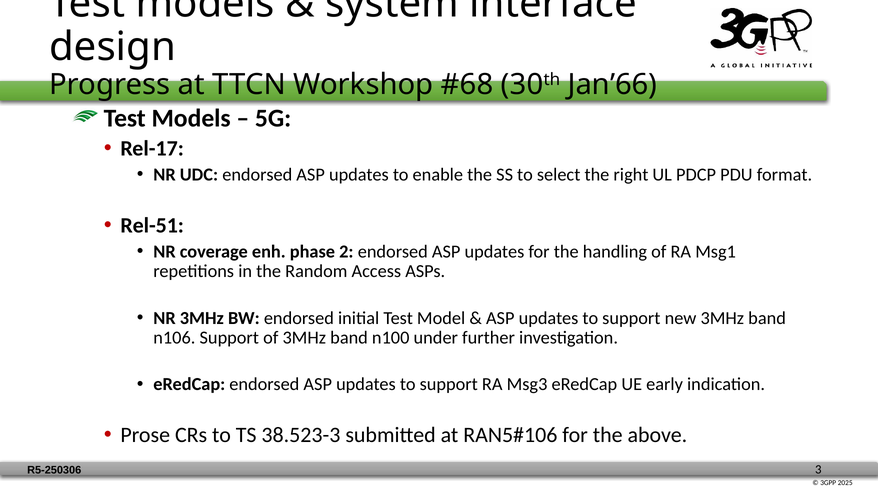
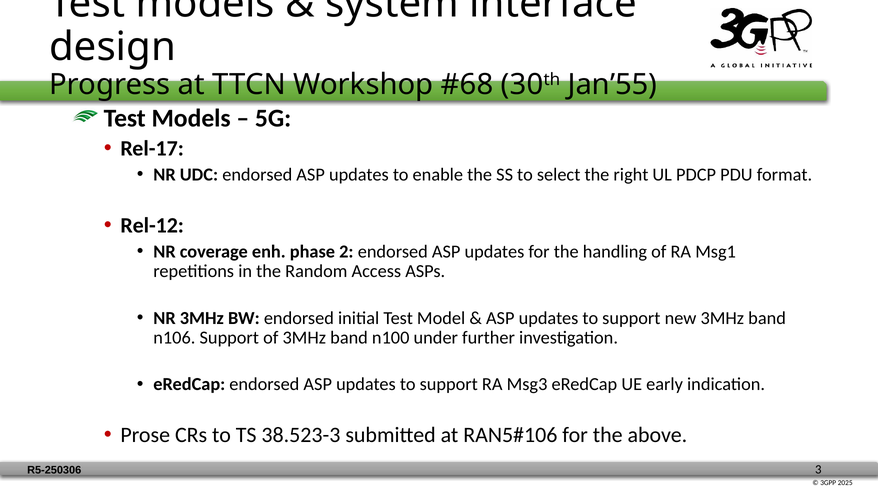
Jan’66: Jan’66 -> Jan’55
Rel-51: Rel-51 -> Rel-12
